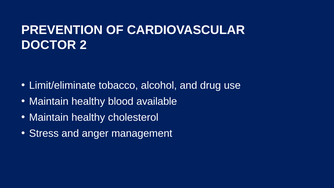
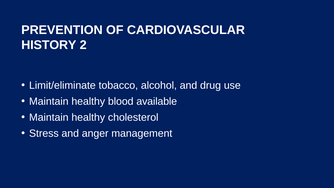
DOCTOR: DOCTOR -> HISTORY
